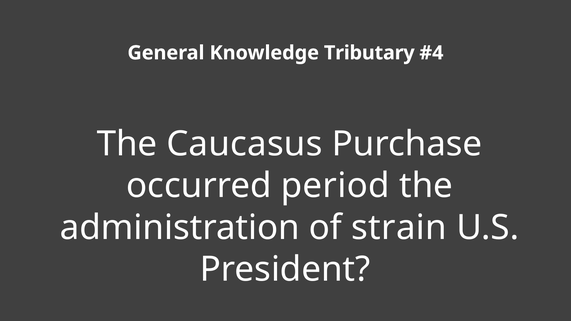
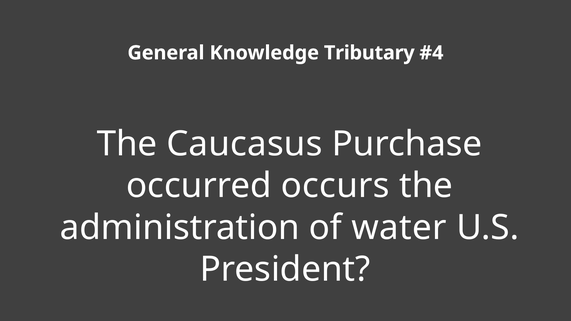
period: period -> occurs
strain: strain -> water
